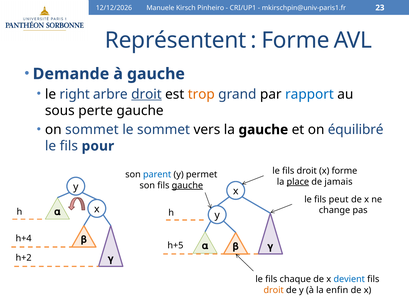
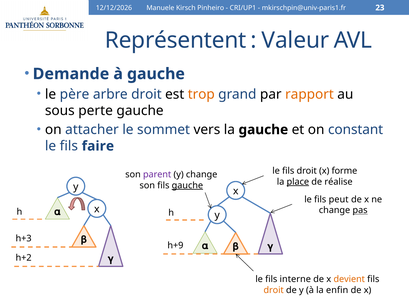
Forme at (295, 40): Forme -> Valeur
right: right -> père
droit at (146, 94) underline: present -> none
rapport colour: blue -> orange
on sommet: sommet -> attacher
équilibré: équilibré -> constant
pour: pour -> faire
parent colour: blue -> purple
y permet: permet -> change
jamais: jamais -> réalise
pas underline: none -> present
h+4: h+4 -> h+3
h+5: h+5 -> h+9
chaque: chaque -> interne
devient colour: blue -> orange
